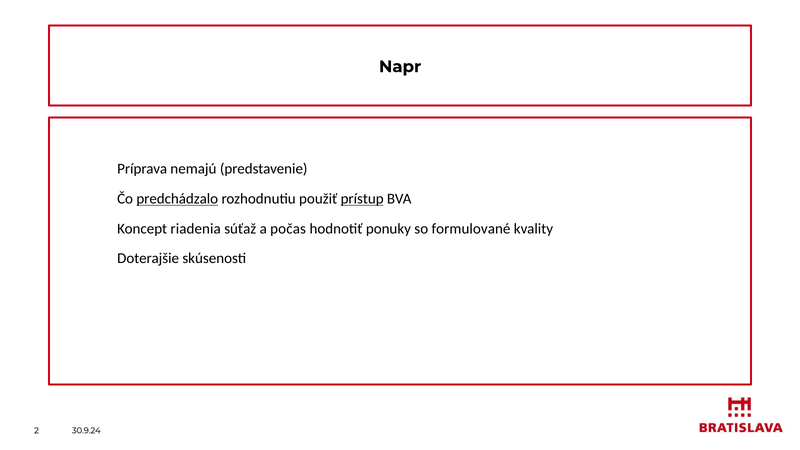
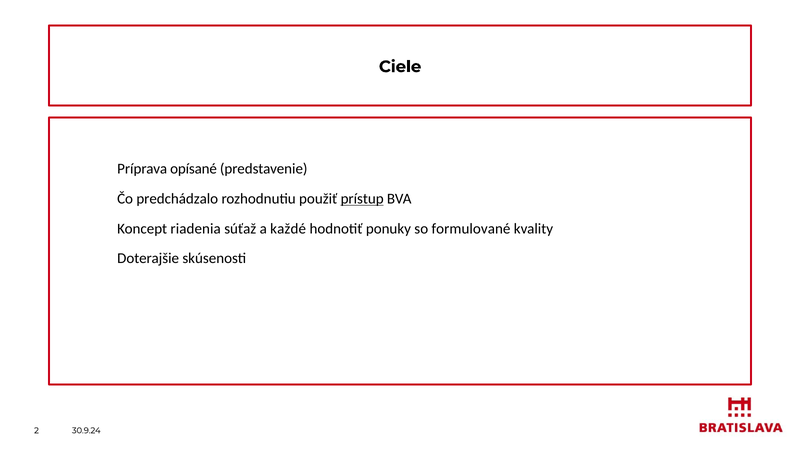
Napr: Napr -> Ciele
nemajú: nemajú -> opísané
predchádzalo underline: present -> none
počas: počas -> každé
